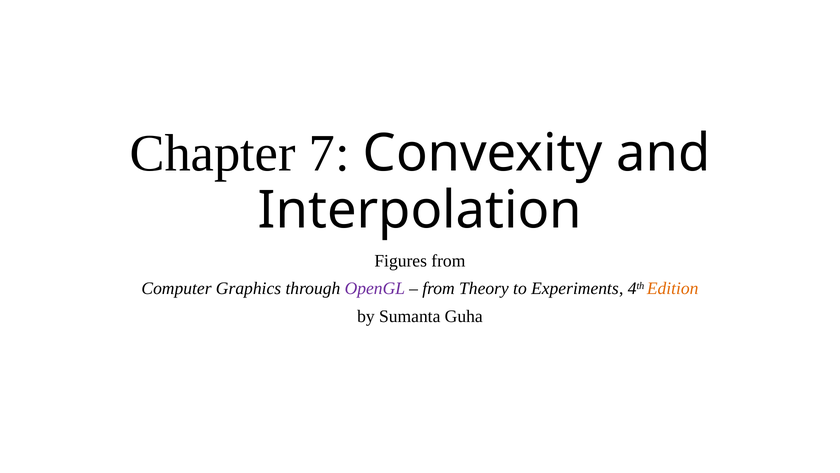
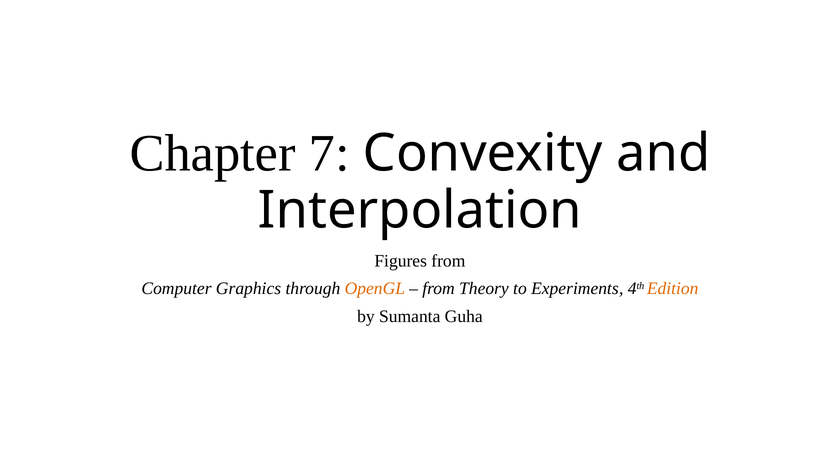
OpenGL colour: purple -> orange
